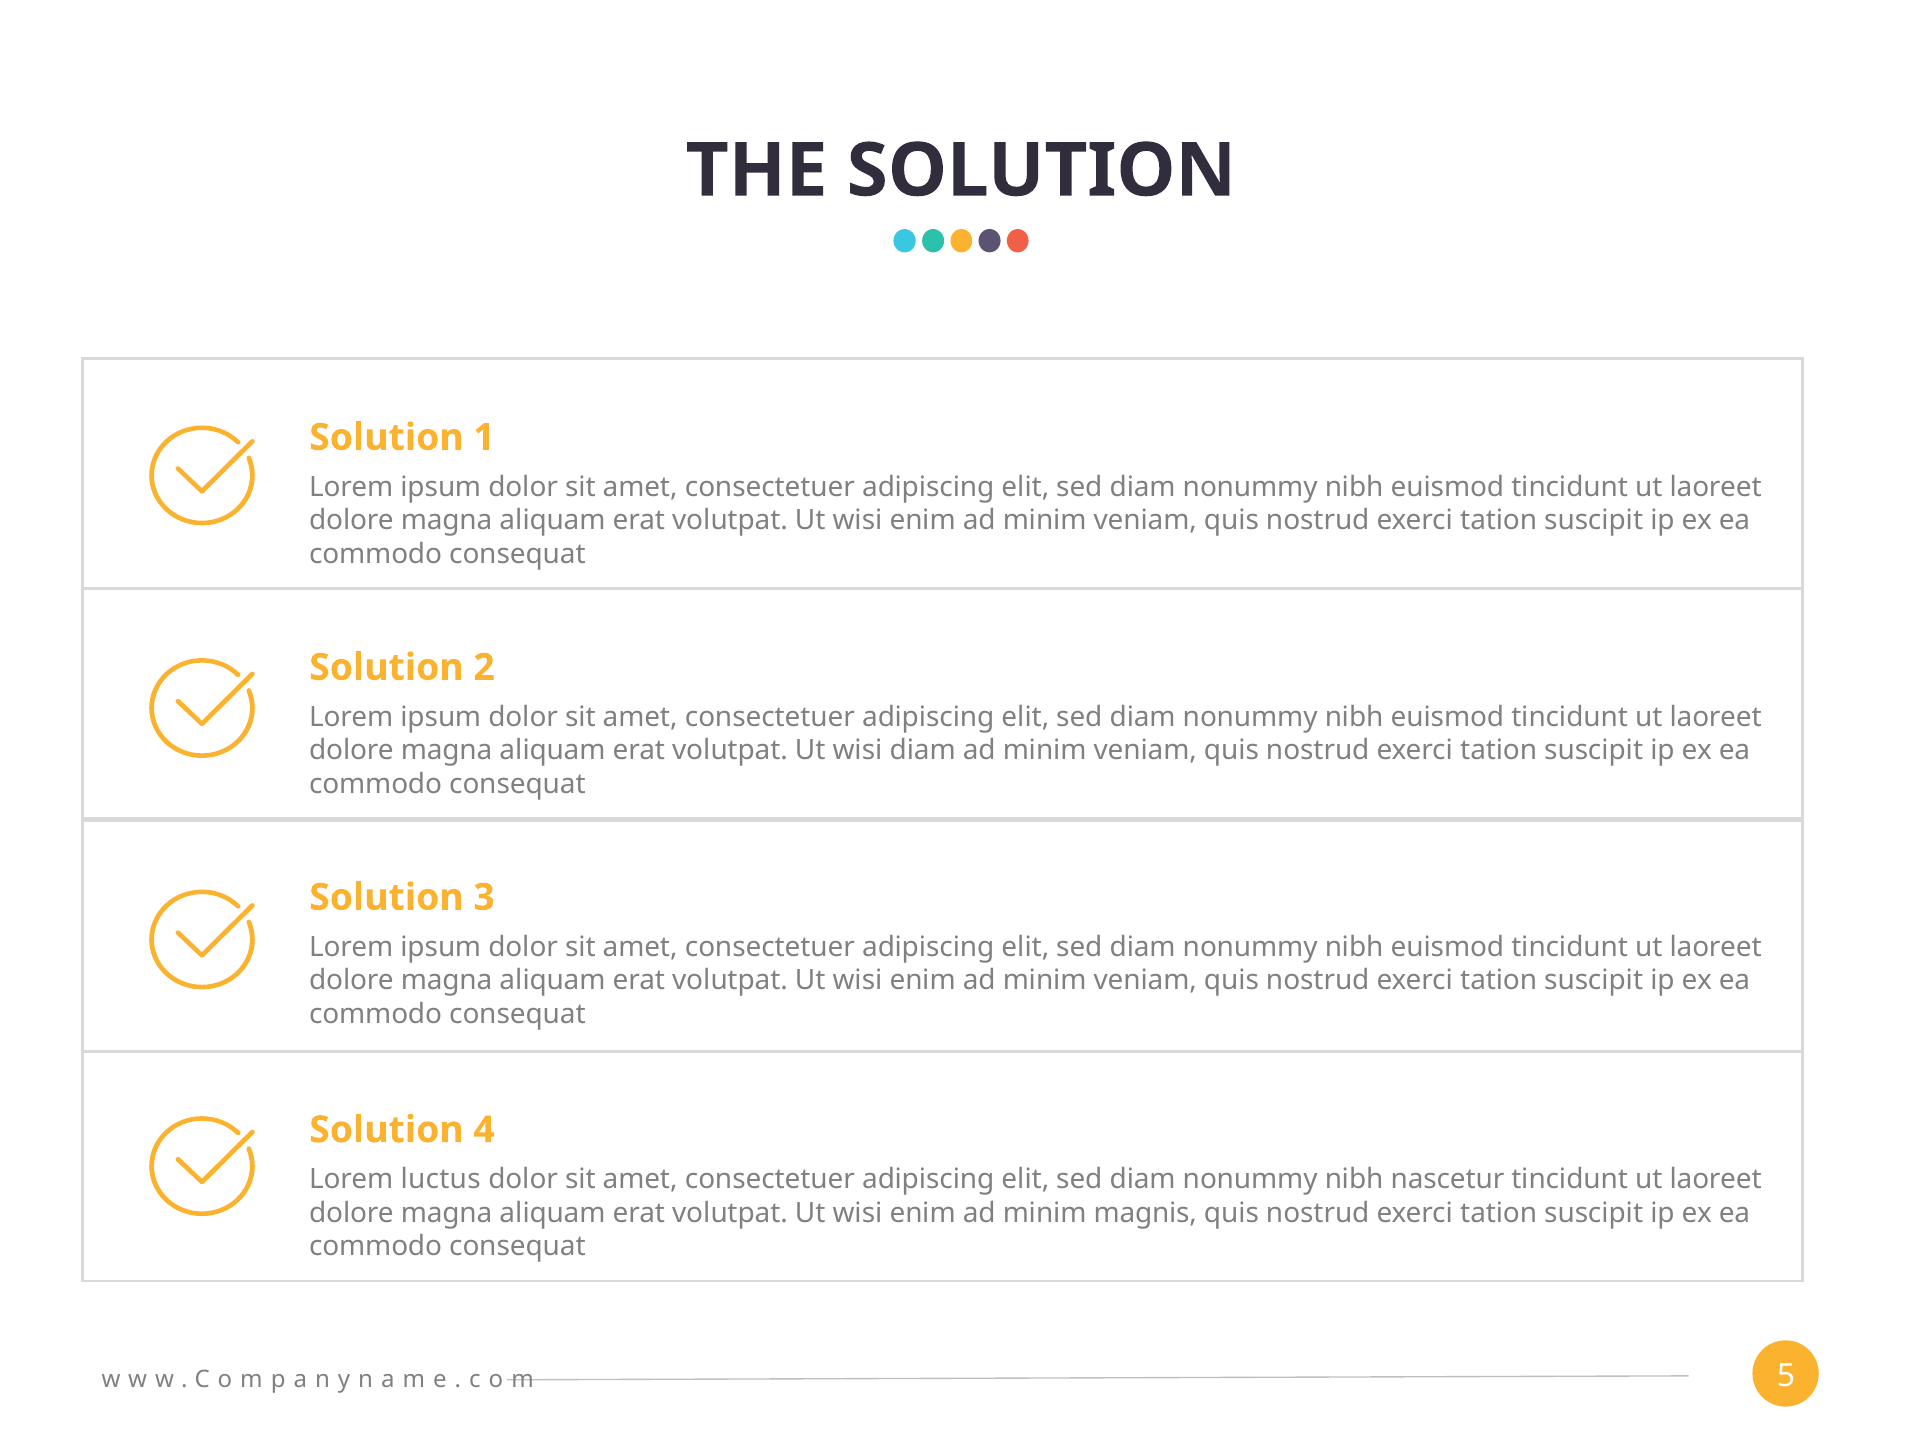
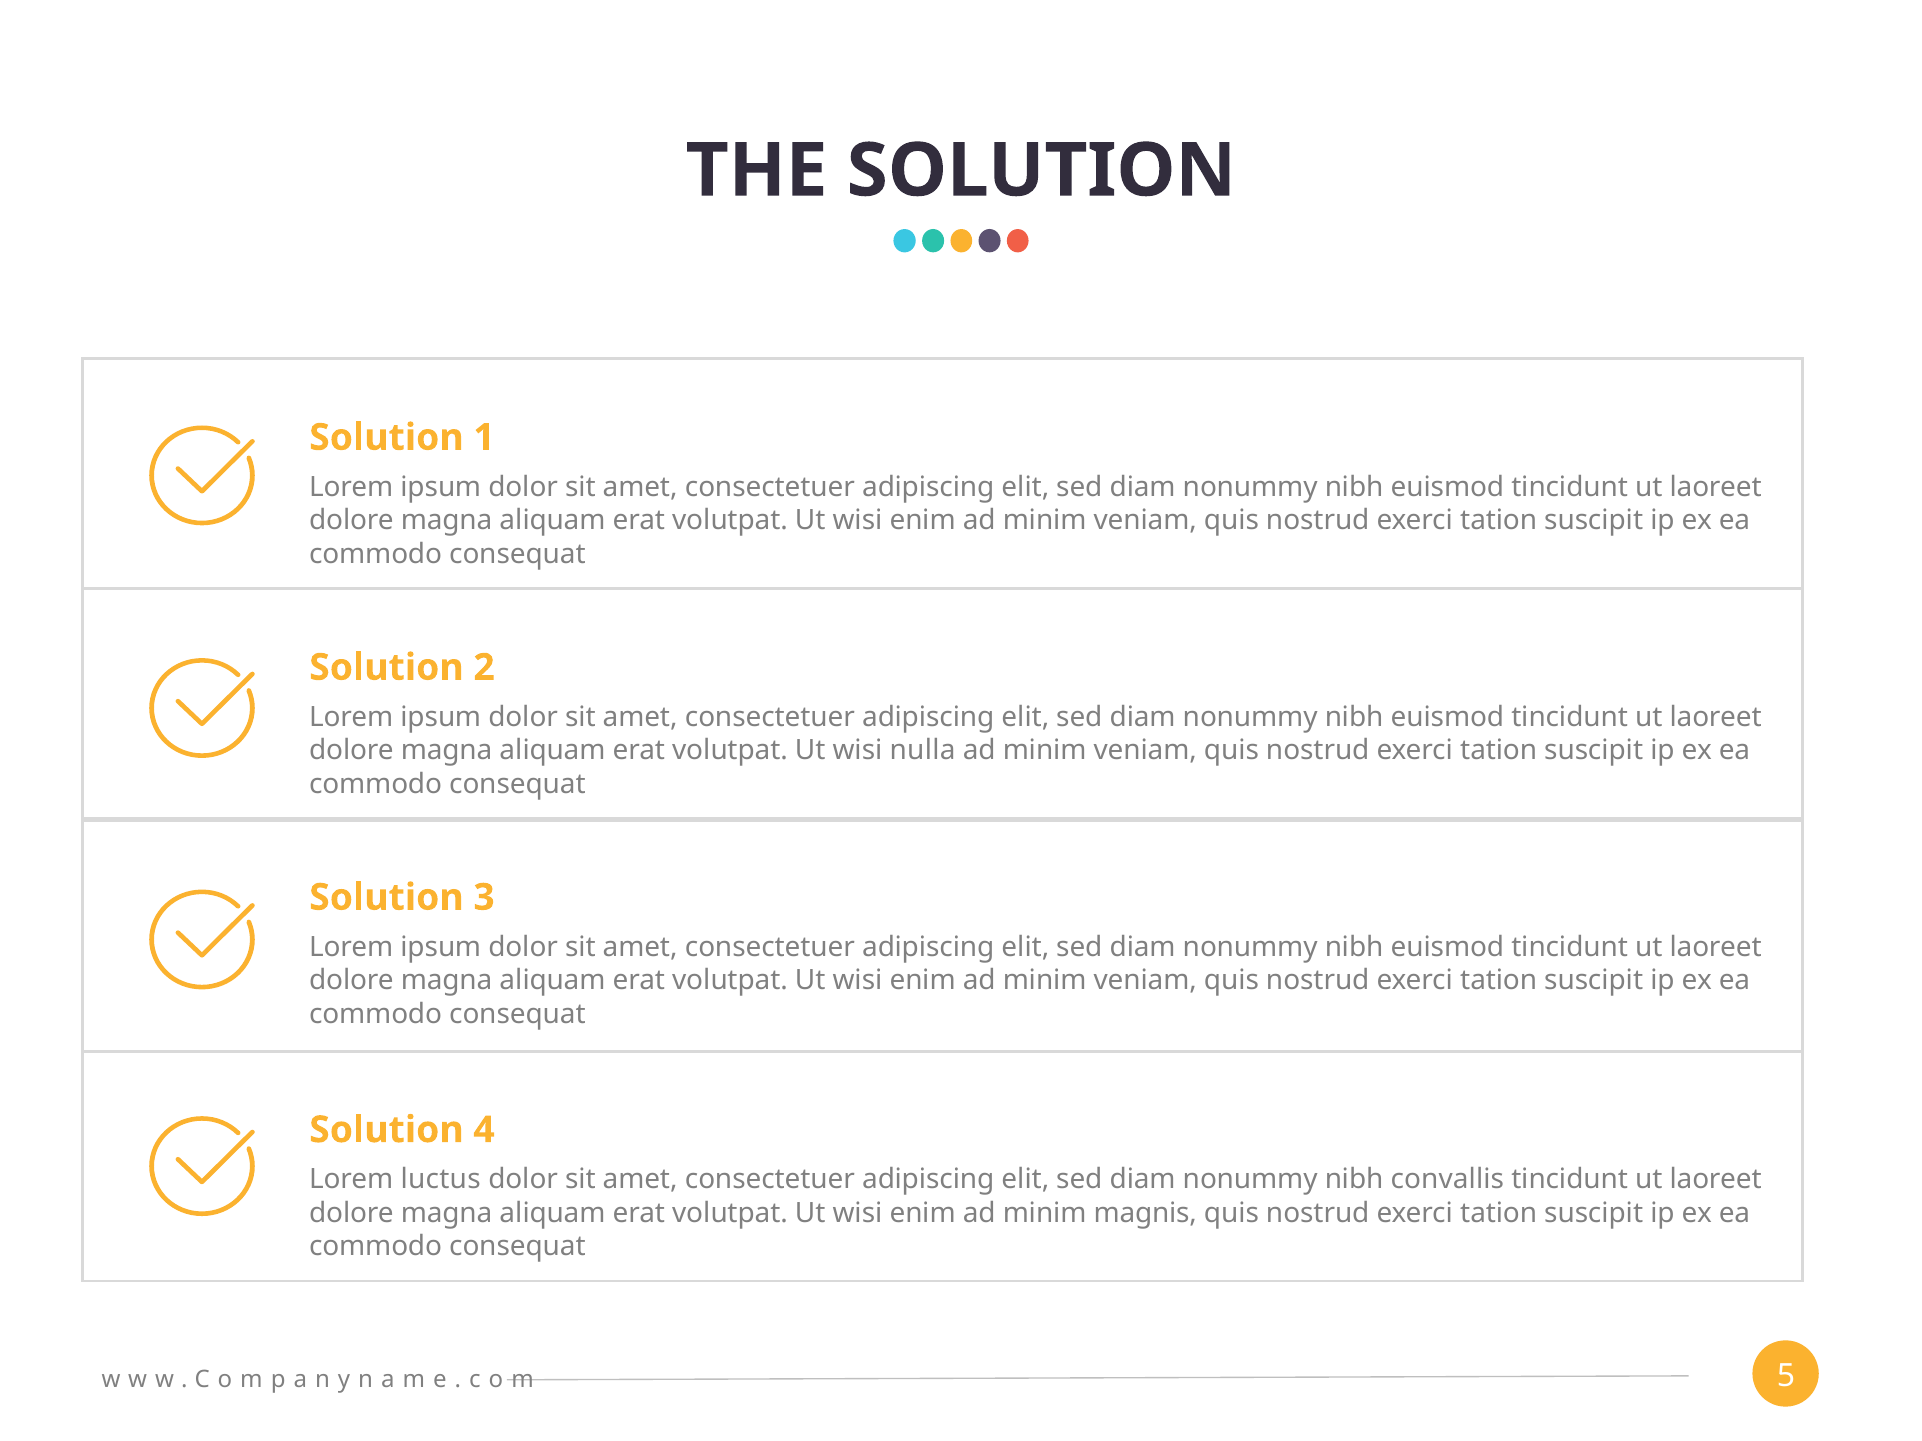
wisi diam: diam -> nulla
nascetur: nascetur -> convallis
